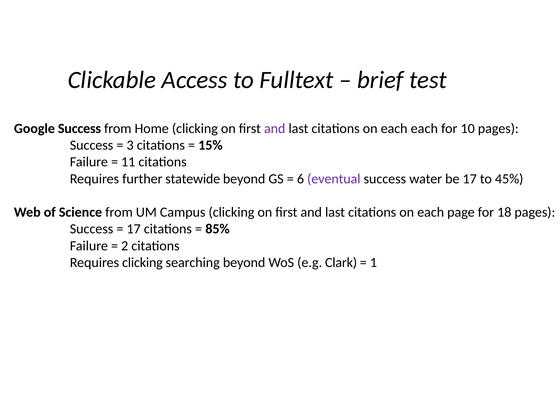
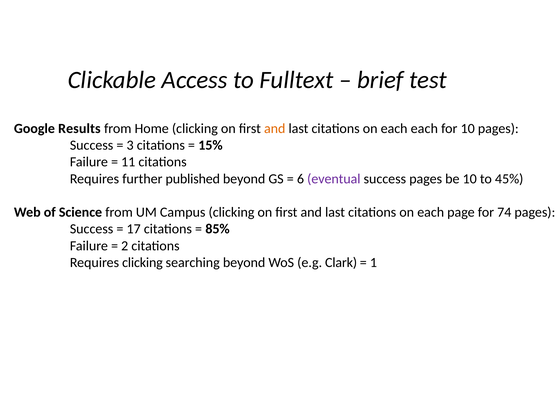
Google Success: Success -> Results
and at (275, 129) colour: purple -> orange
statewide: statewide -> published
success water: water -> pages
be 17: 17 -> 10
18: 18 -> 74
